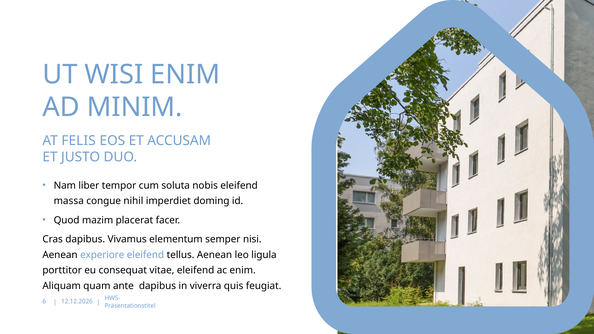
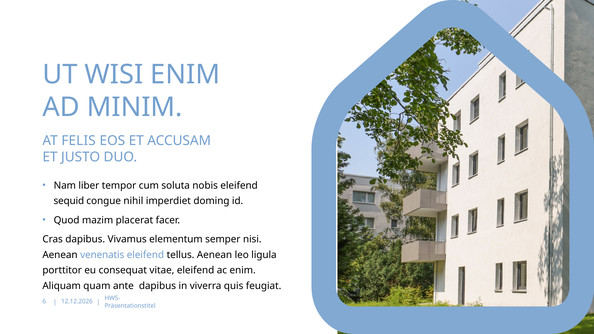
massa: massa -> sequid
experiore: experiore -> venenatis
